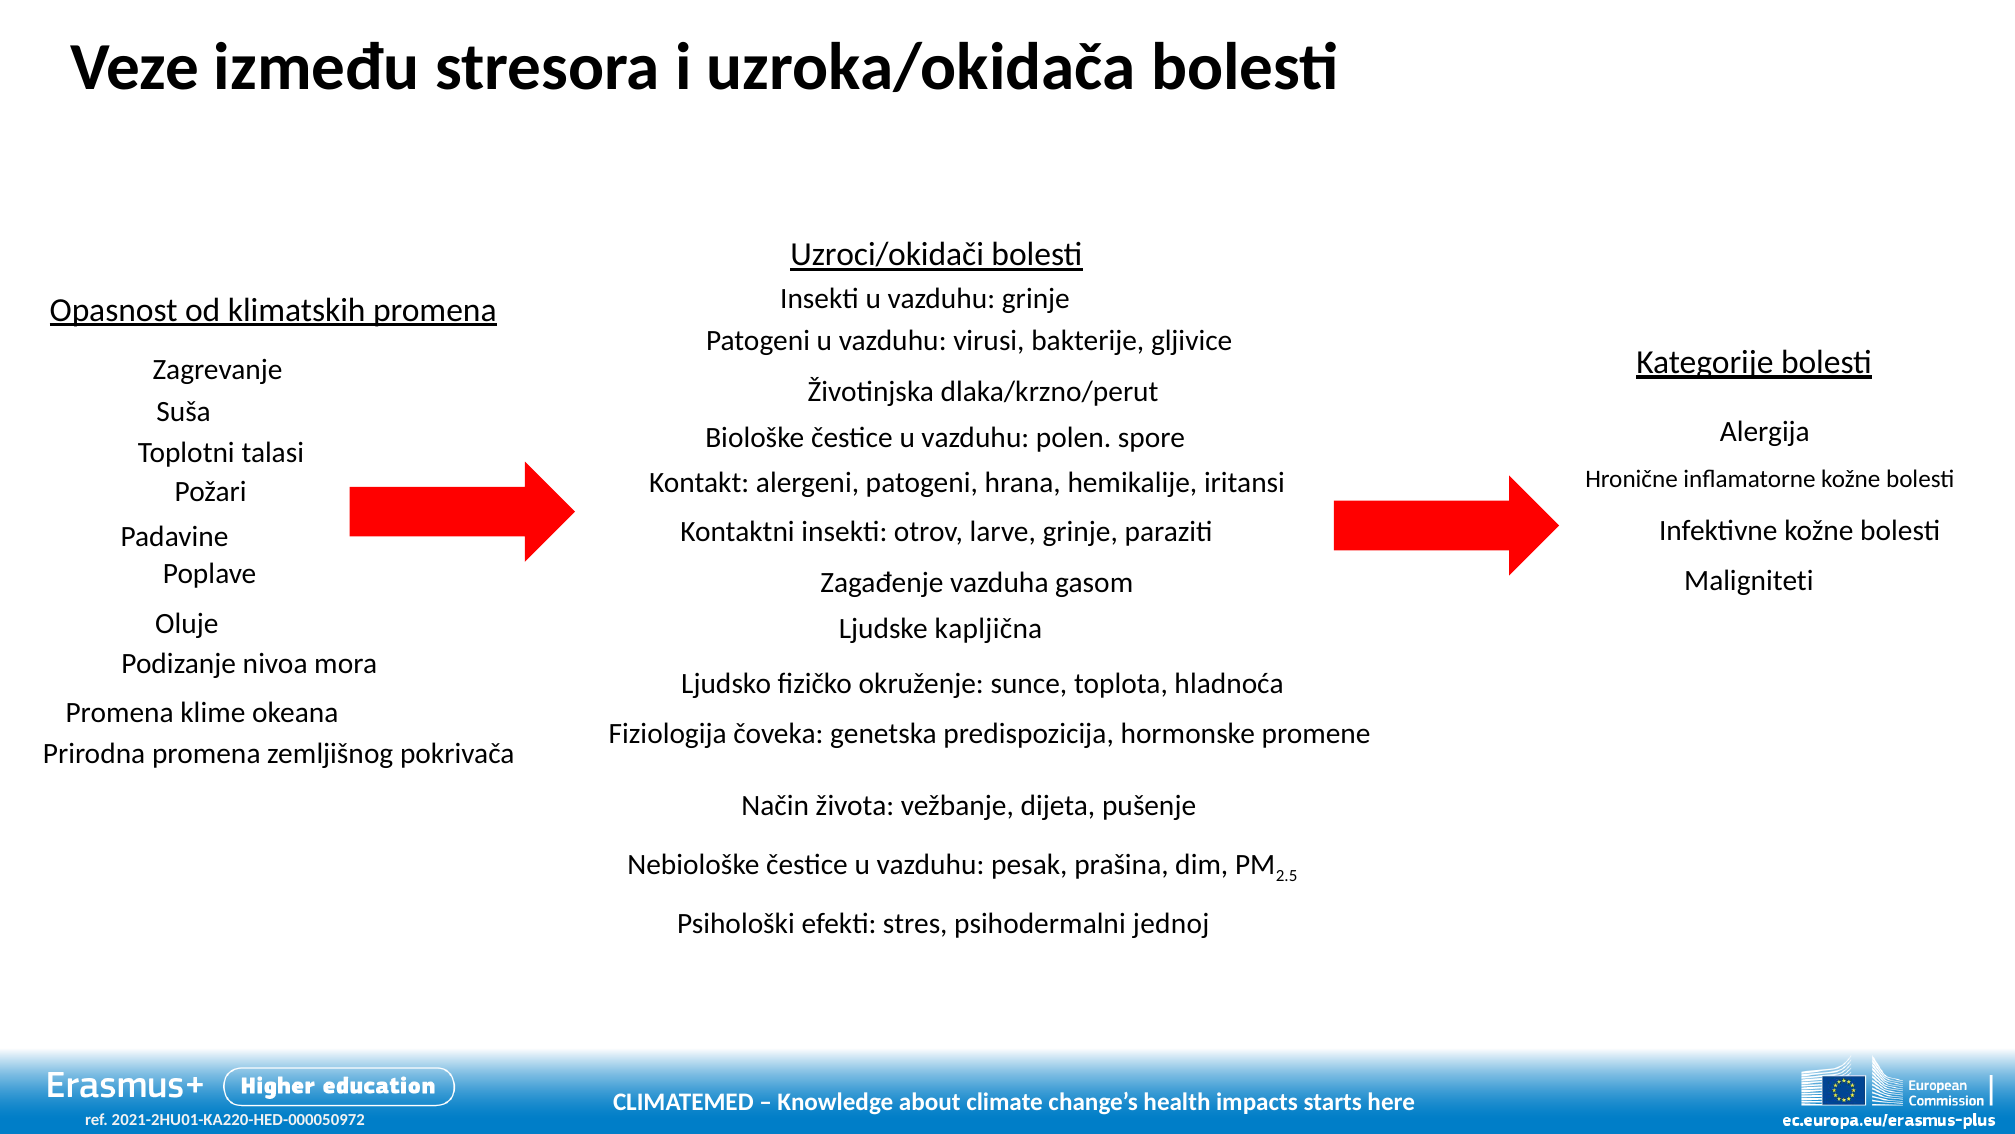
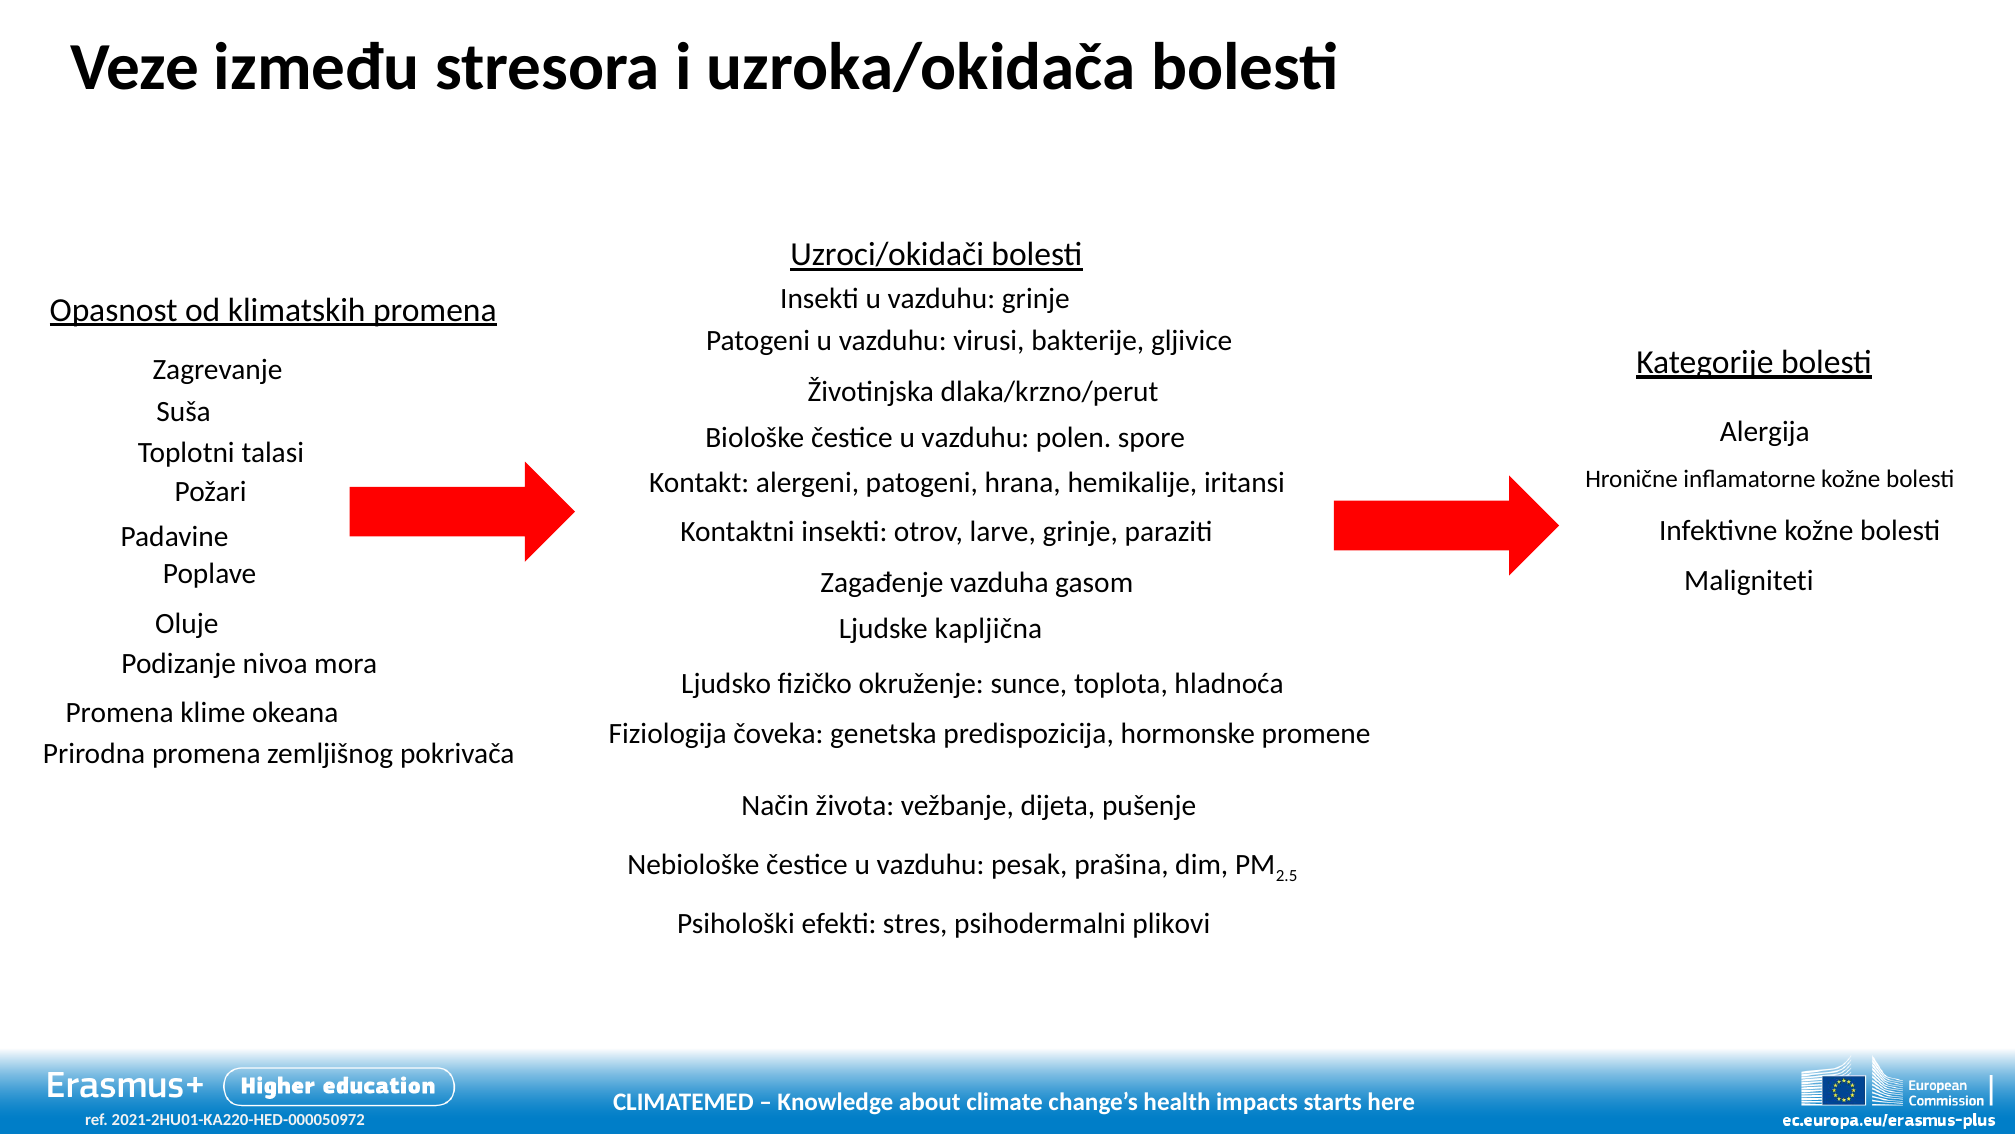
jednoj: jednoj -> plikovi
